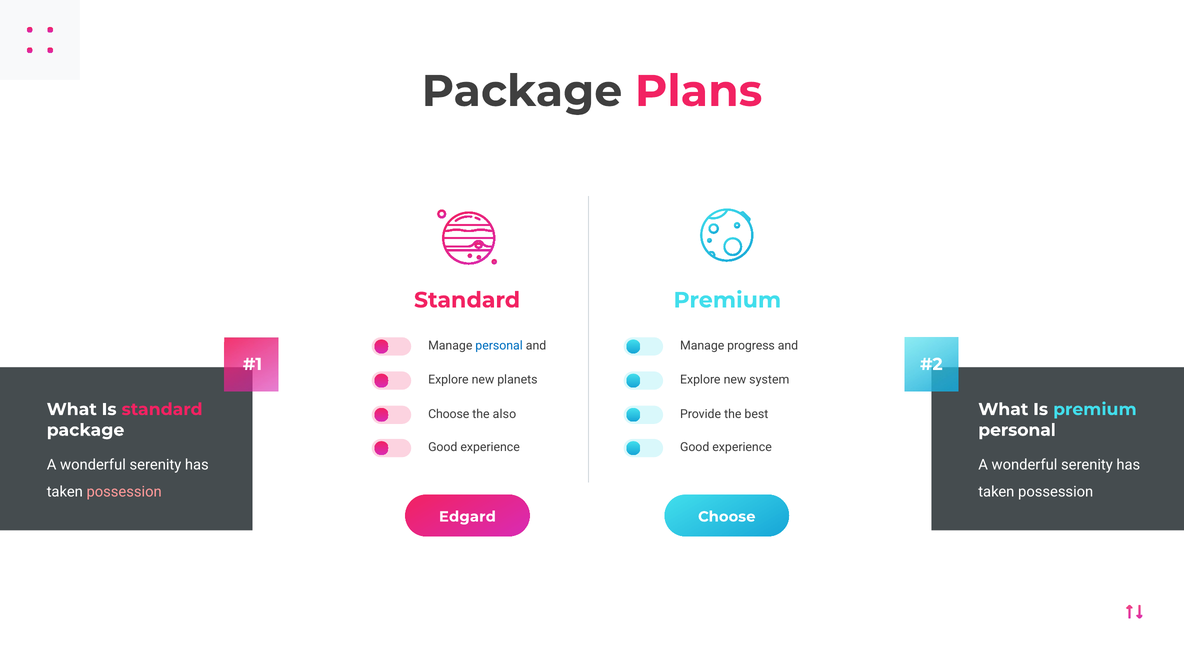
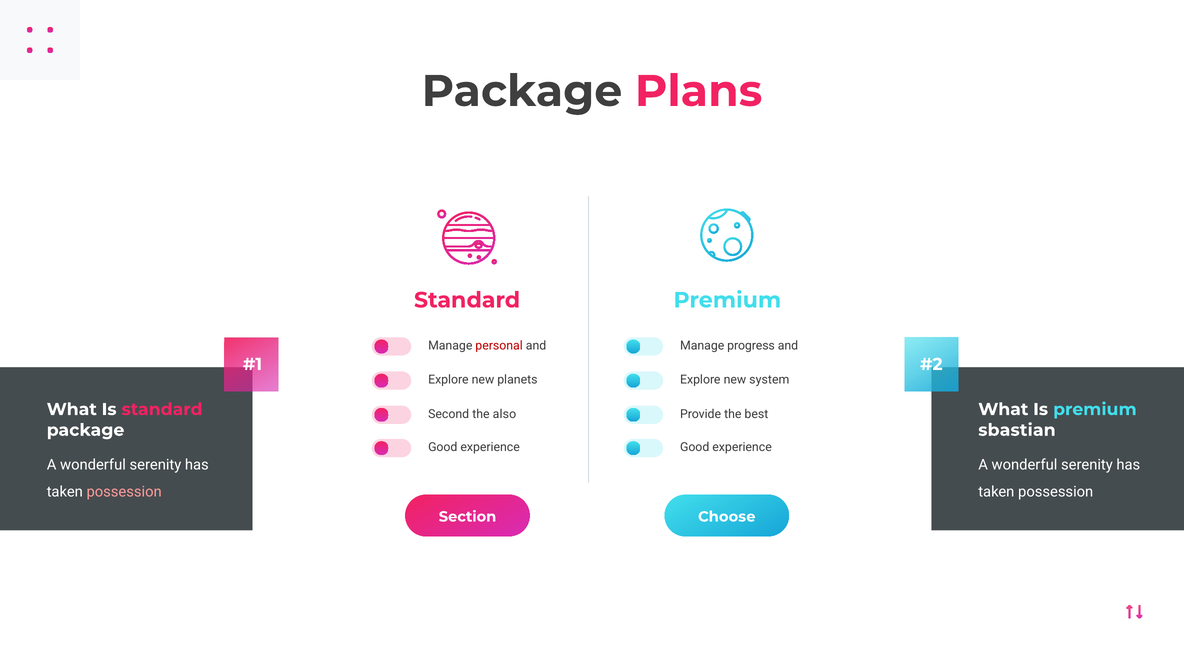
personal at (499, 346) colour: blue -> red
Choose at (449, 414): Choose -> Second
personal at (1017, 430): personal -> sbastian
Edgard: Edgard -> Section
